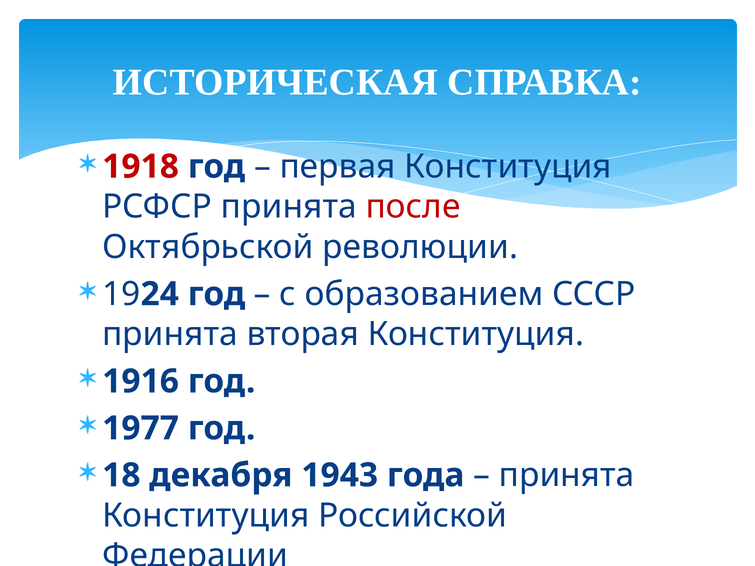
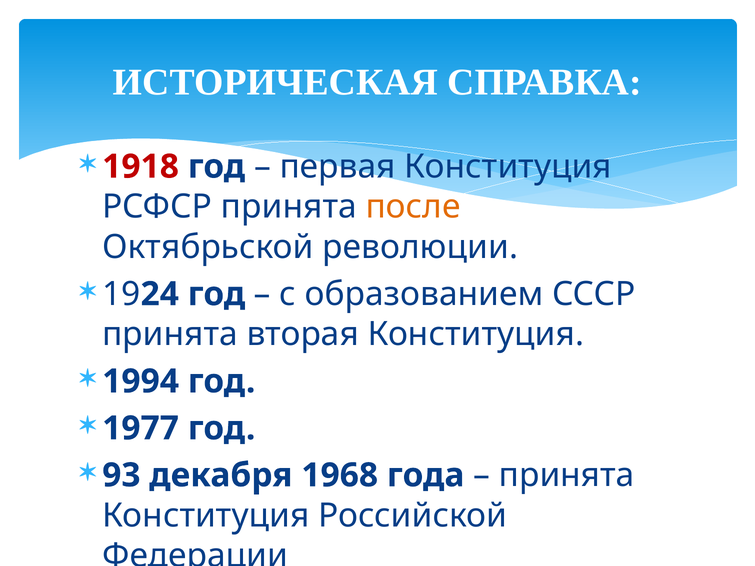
после colour: red -> orange
1916: 1916 -> 1994
18: 18 -> 93
1943: 1943 -> 1968
